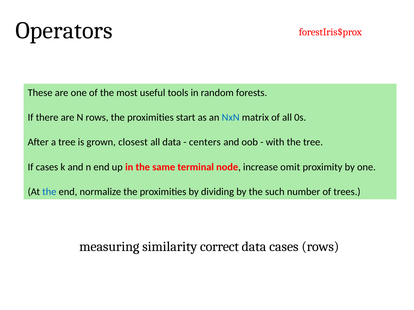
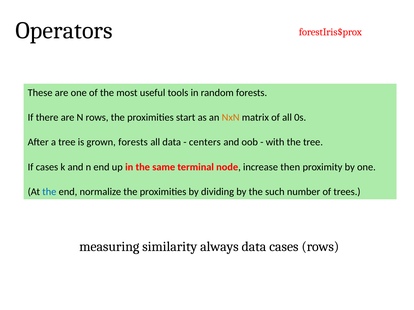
NxN colour: blue -> orange
grown closest: closest -> forests
omit: omit -> then
correct: correct -> always
